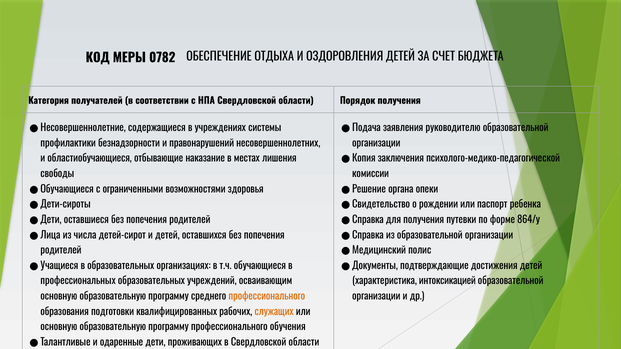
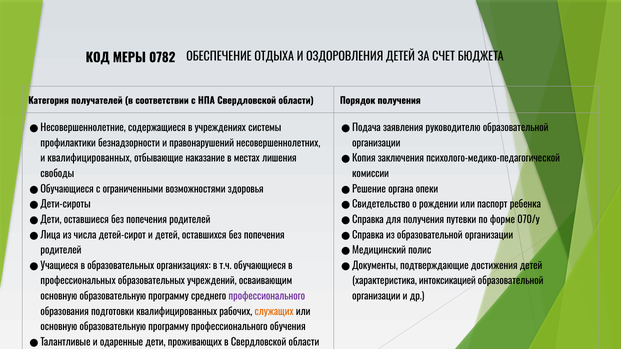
и областиобучающиеся: областиобучающиеся -> квалифицированных
864/у: 864/у -> 070/у
профессионального at (267, 297) colour: orange -> purple
